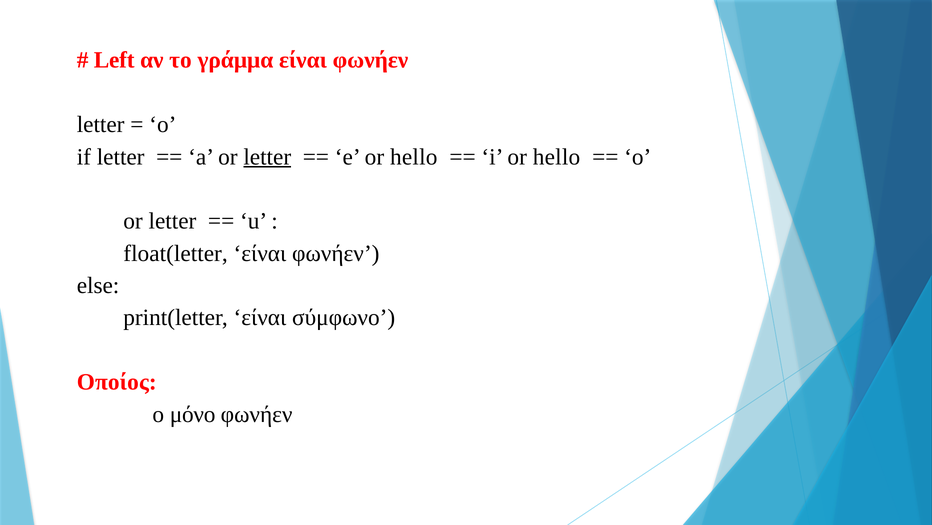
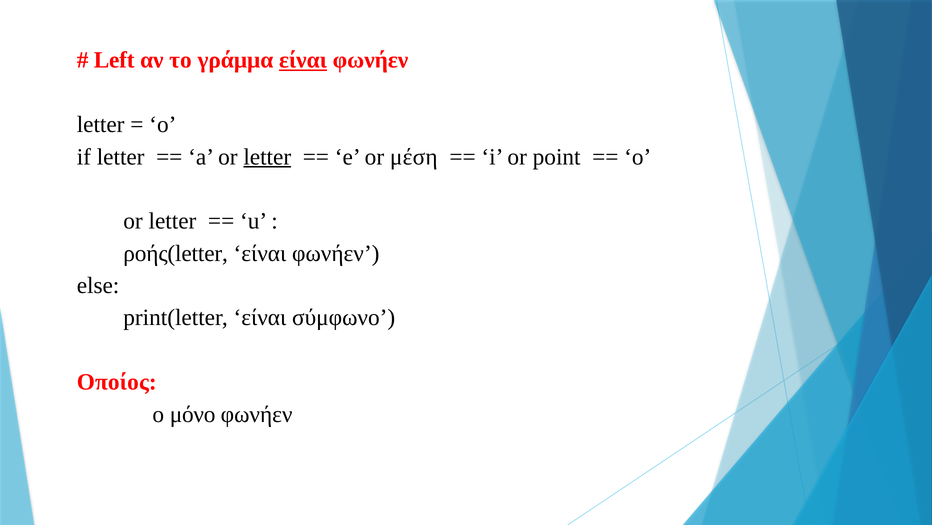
είναι at (303, 60) underline: none -> present
e or hello: hello -> μέση
i or hello: hello -> point
float(letter: float(letter -> ροής(letter
